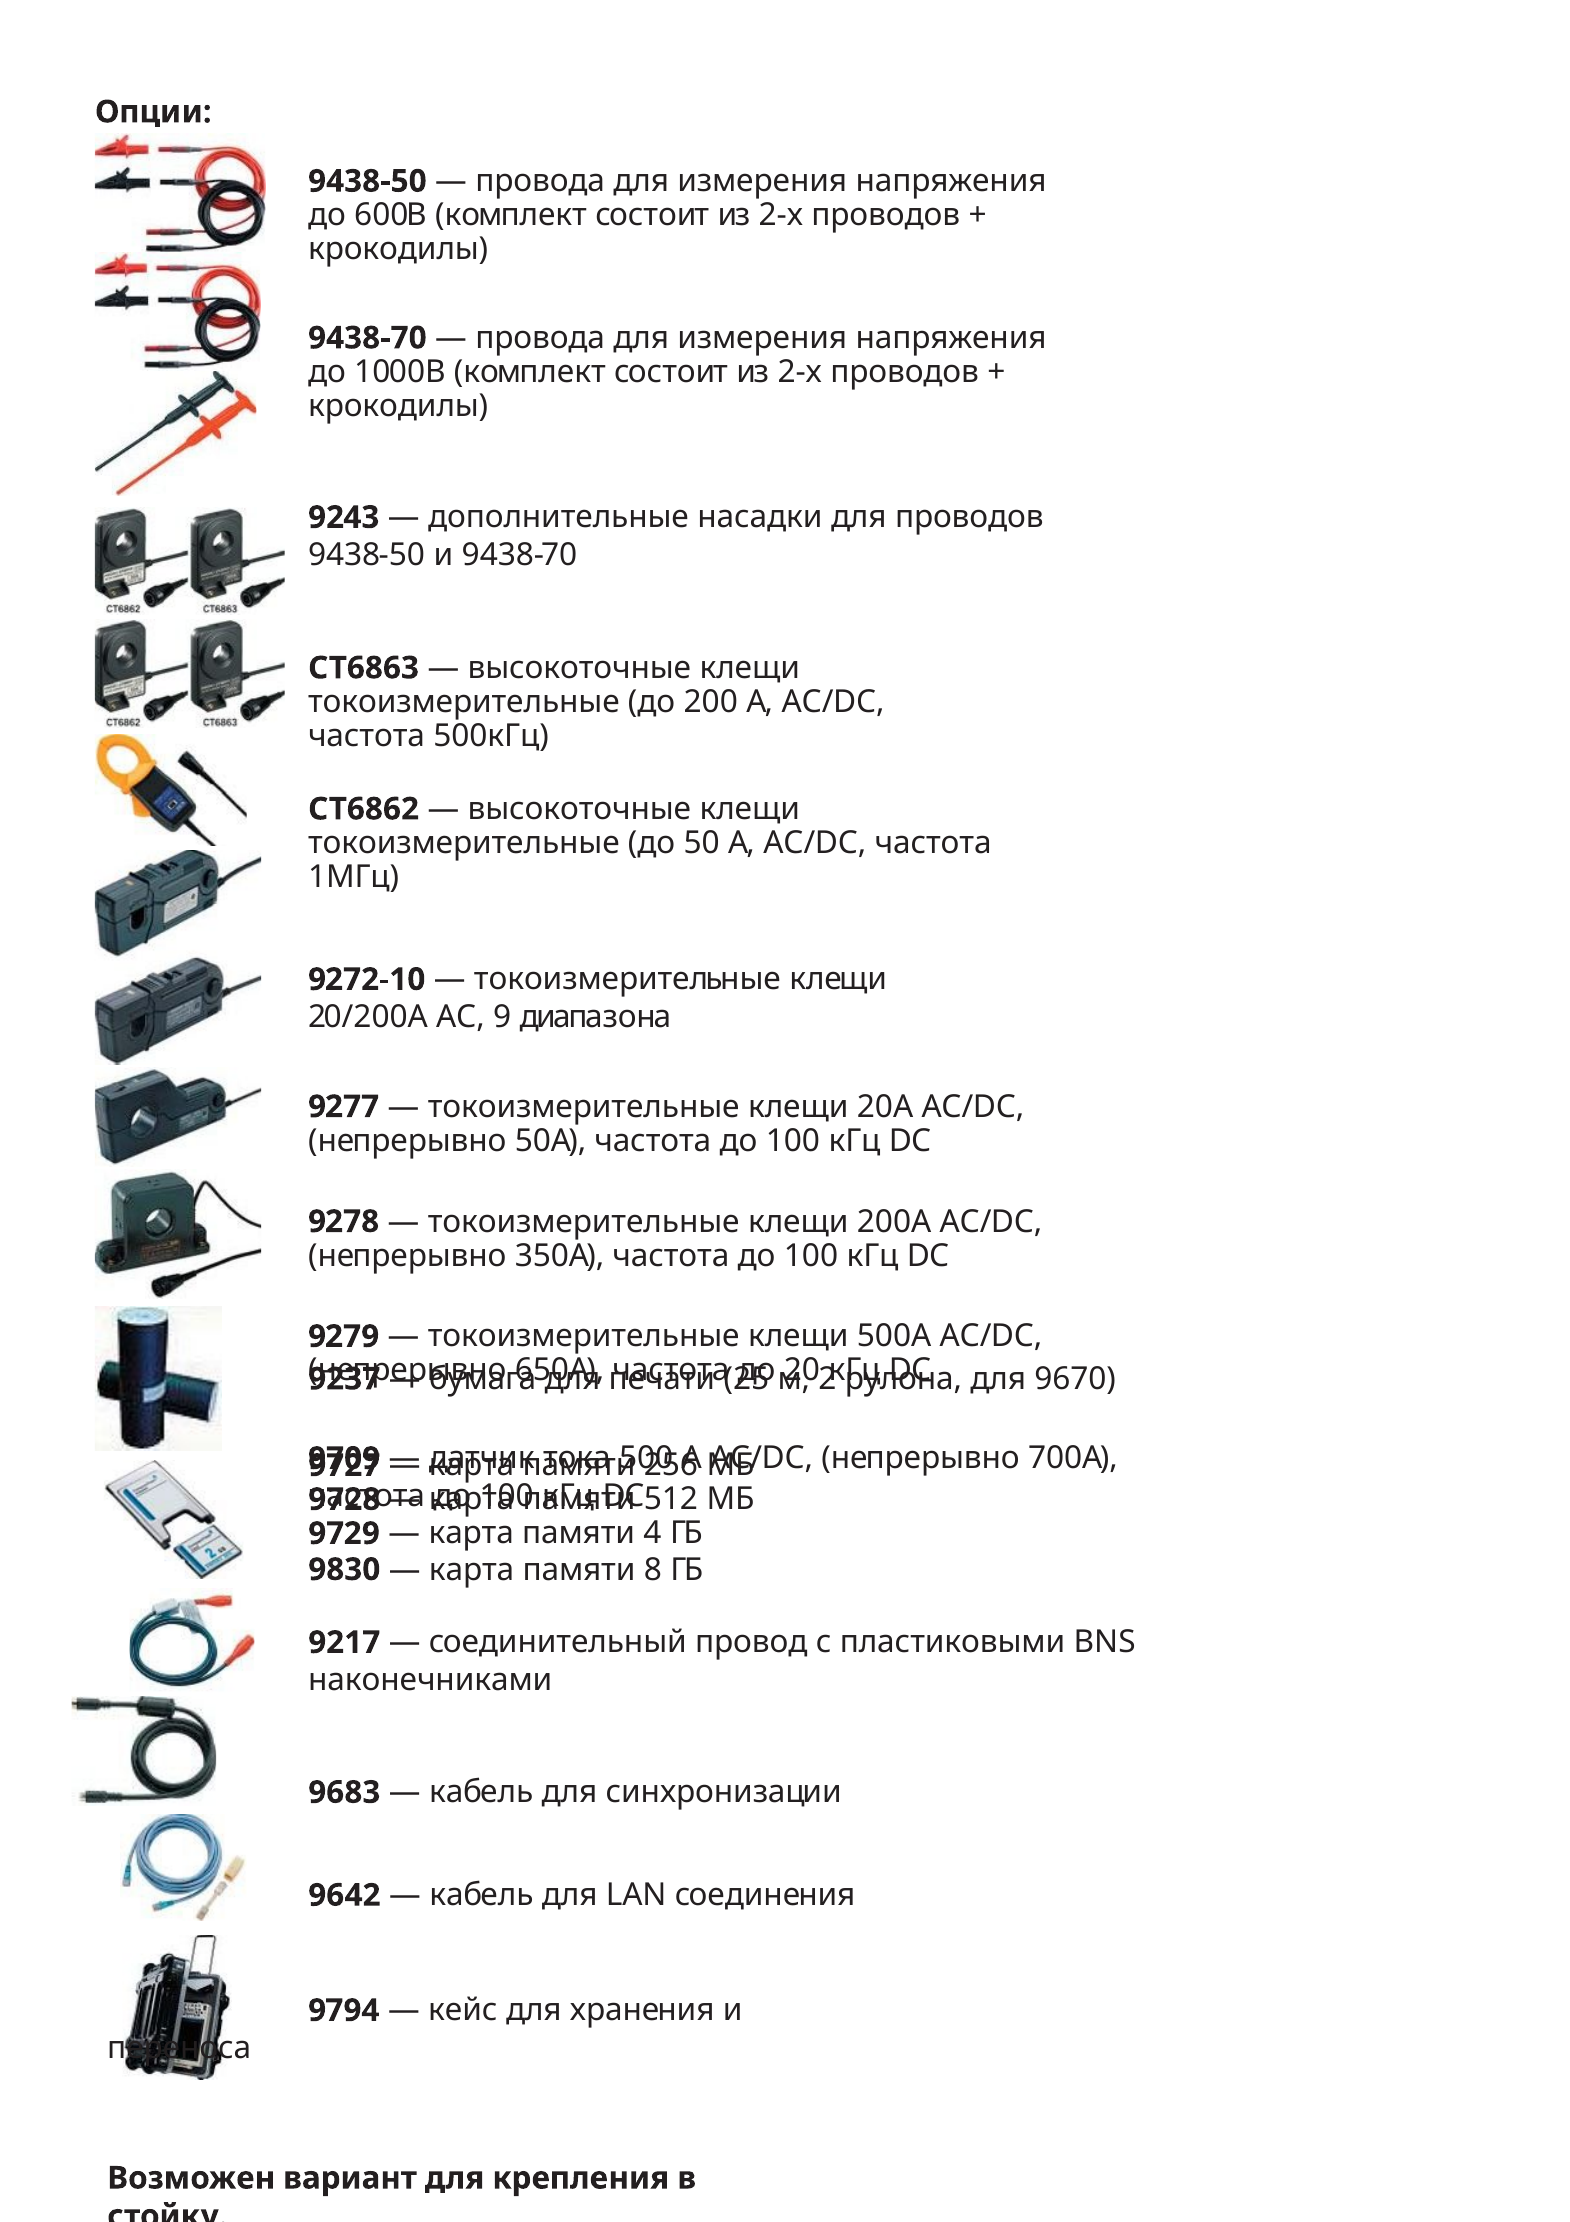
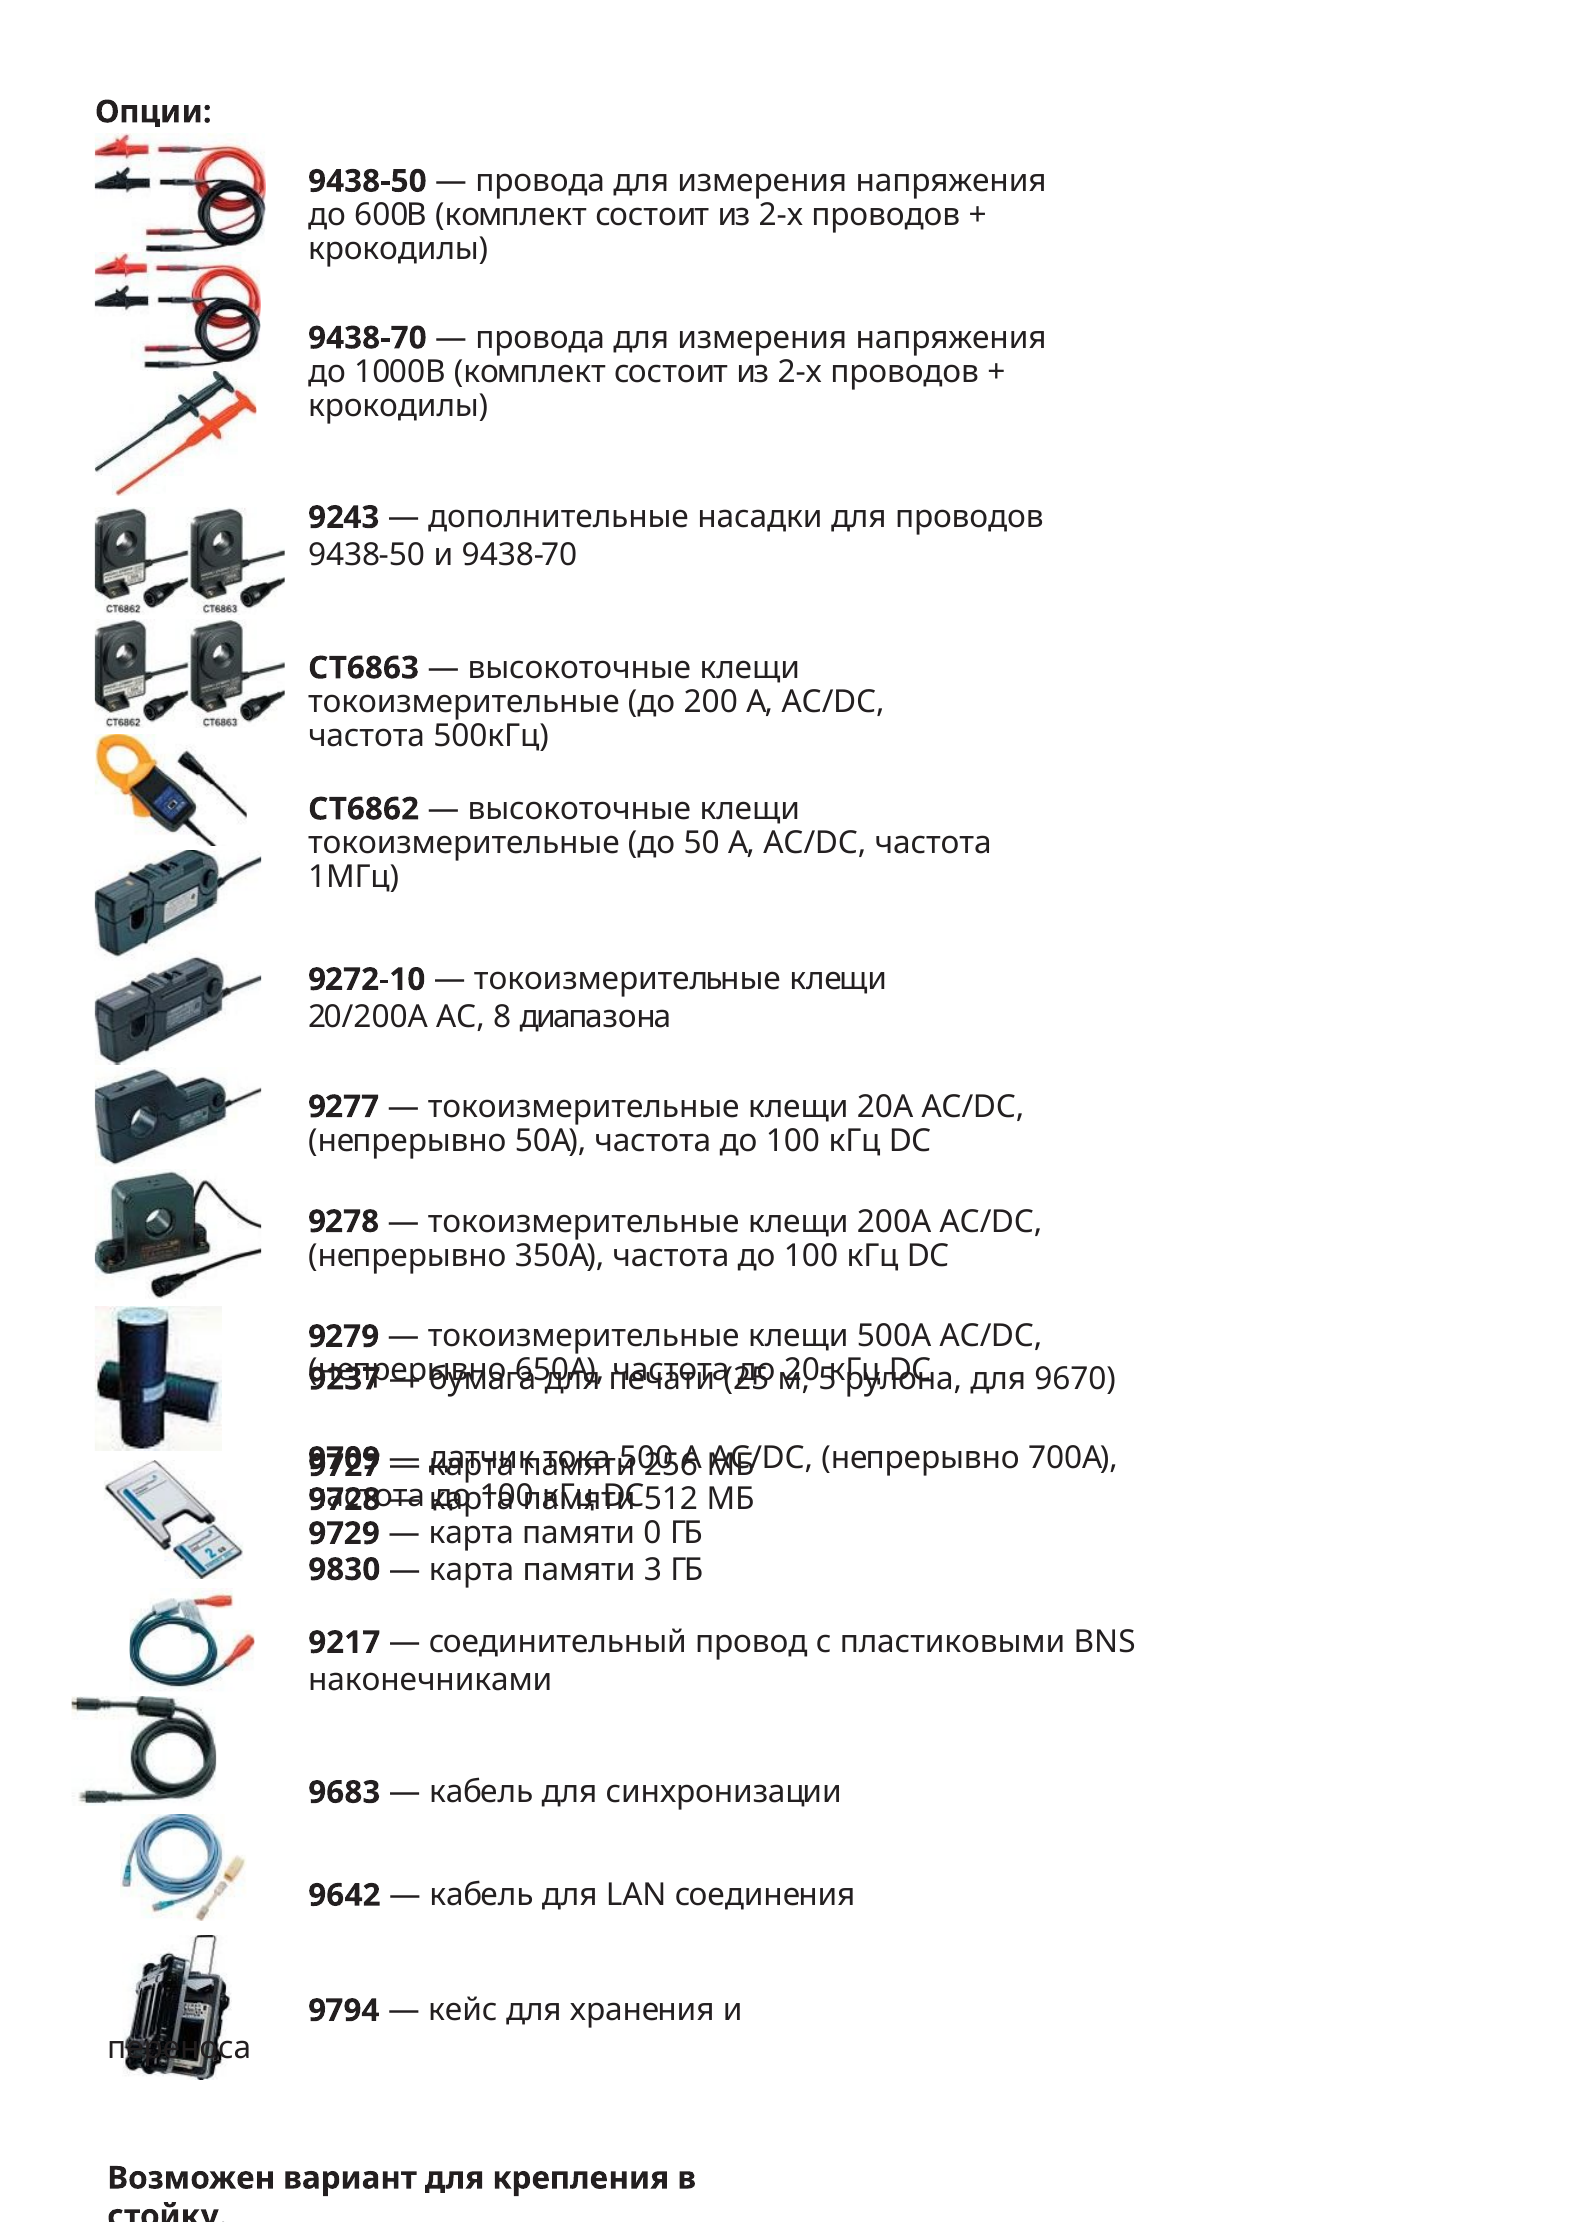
9: 9 -> 8
2: 2 -> 5
4: 4 -> 0
8: 8 -> 3
